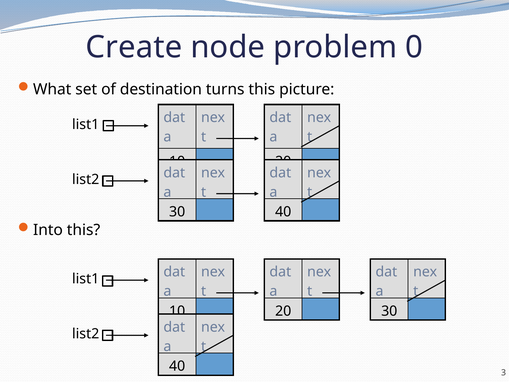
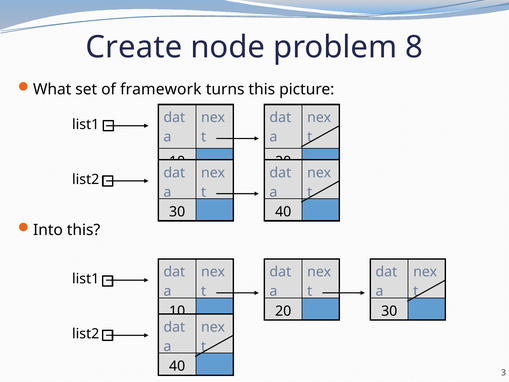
0: 0 -> 8
destination: destination -> framework
